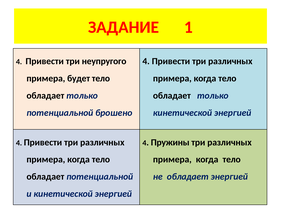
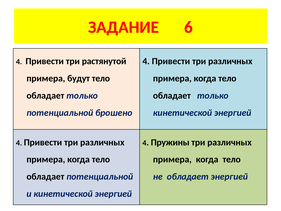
1: 1 -> 6
неупругого: неупругого -> растянутой
будет: будет -> будут
